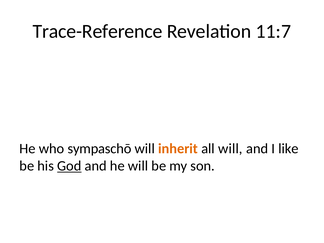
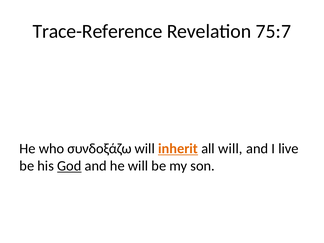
11:7: 11:7 -> 75:7
sympaschō: sympaschō -> συνδοξάζω
inherit underline: none -> present
like: like -> live
